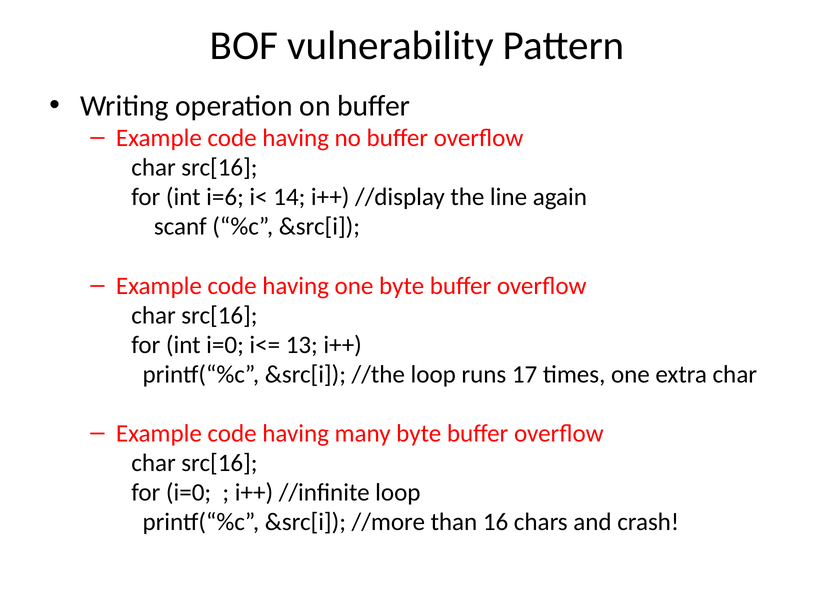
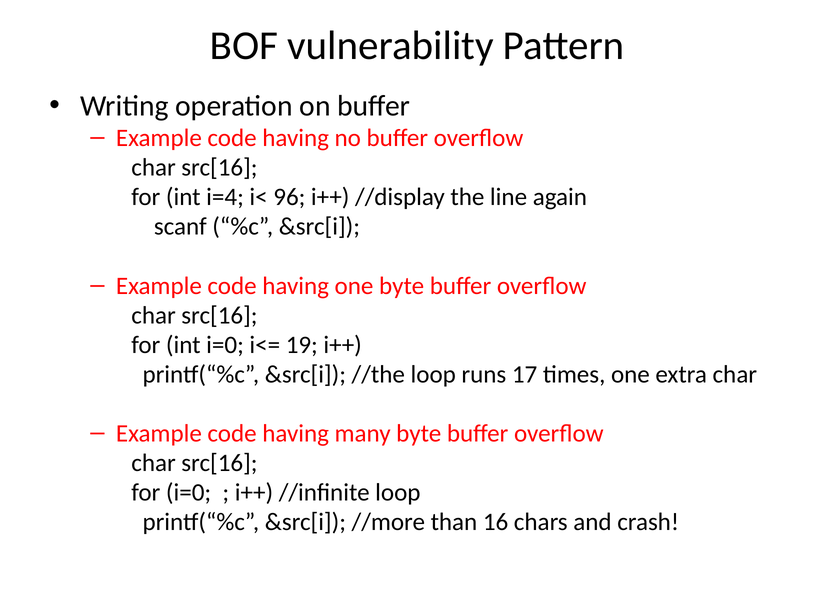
i=6: i=6 -> i=4
14: 14 -> 96
13: 13 -> 19
